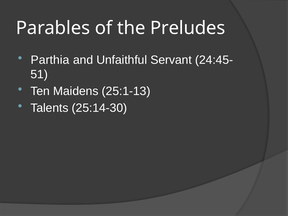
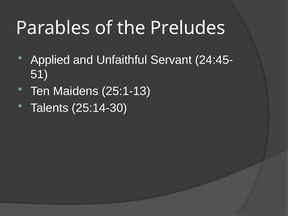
Parthia: Parthia -> Applied
